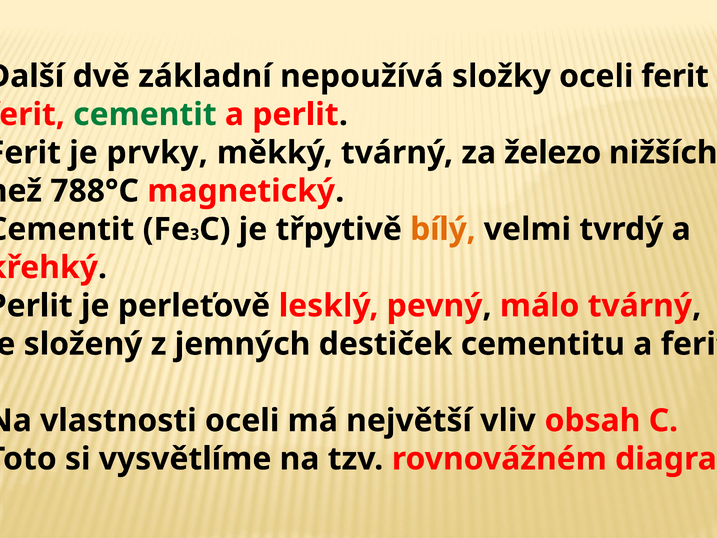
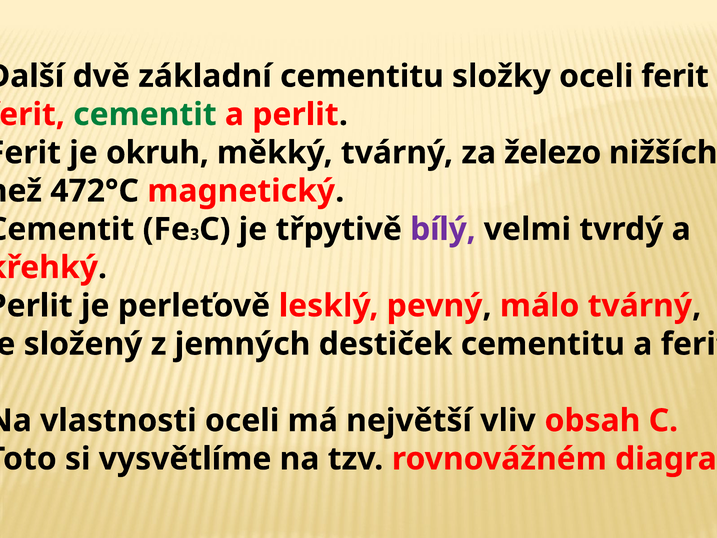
základní nepoužívá: nepoužívá -> cementitu
prvky: prvky -> okruh
788°C: 788°C -> 472°C
bílý colour: orange -> purple
